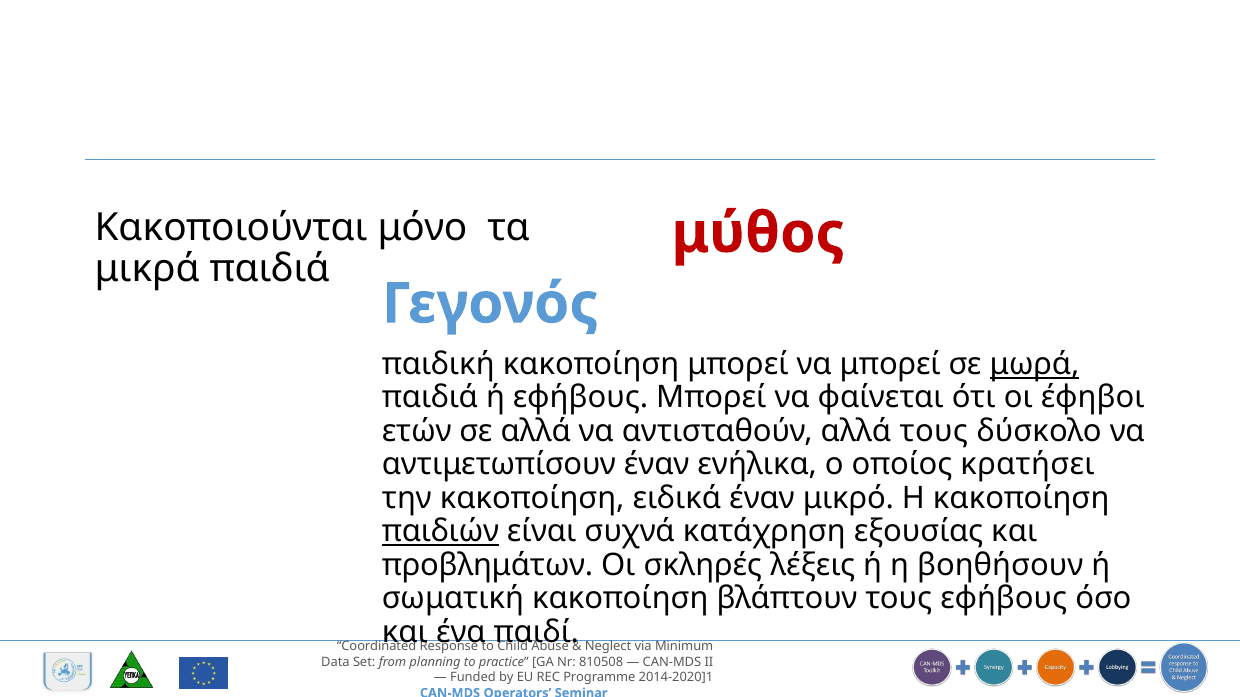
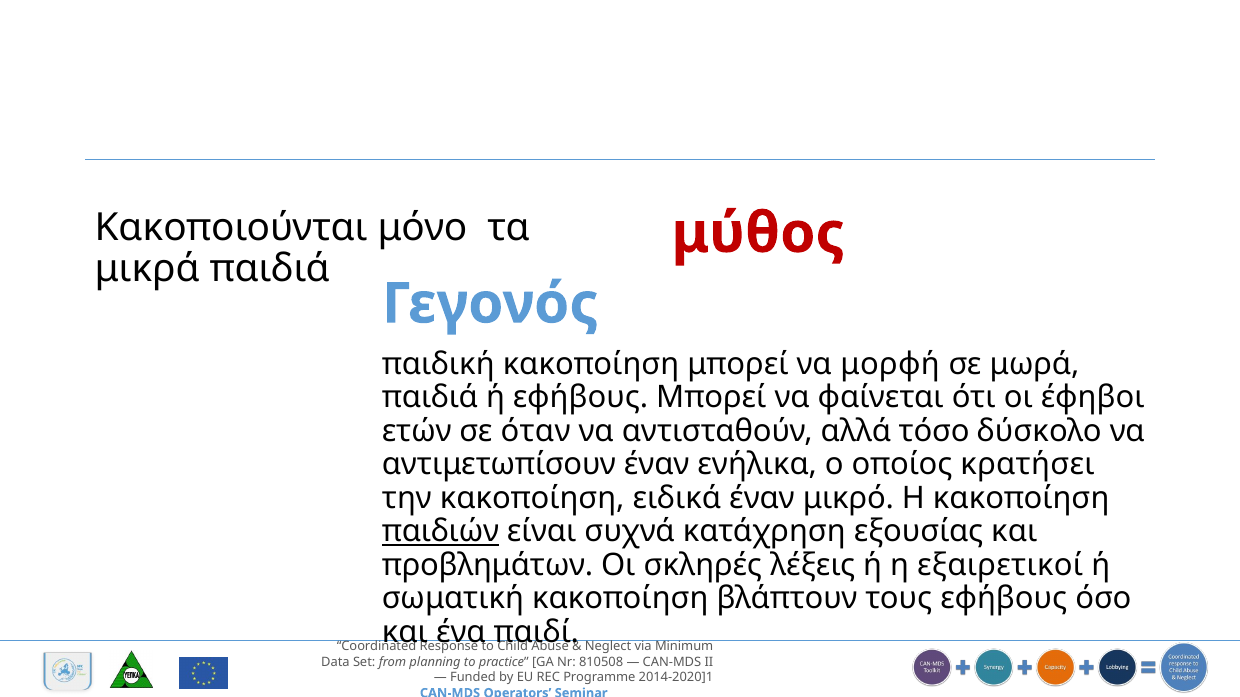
να μπορεί: μπορεί -> μορφή
μωρά underline: present -> none
σε αλλά: αλλά -> όταν
αλλά τους: τους -> τόσο
βοηθήσουν: βοηθήσουν -> εξαιρετικοί
